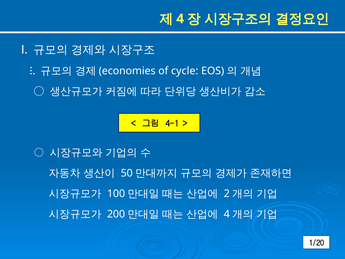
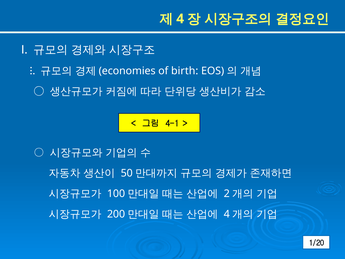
cycle: cycle -> birth
